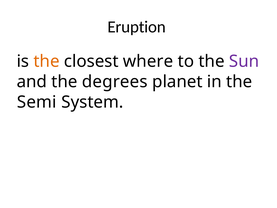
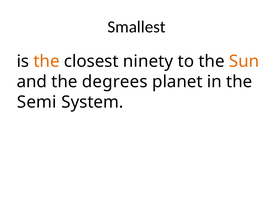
Eruption: Eruption -> Smallest
where: where -> ninety
Sun colour: purple -> orange
